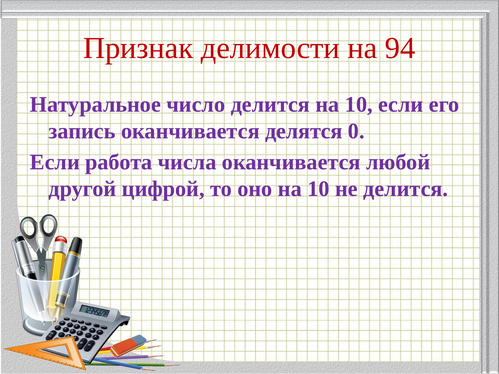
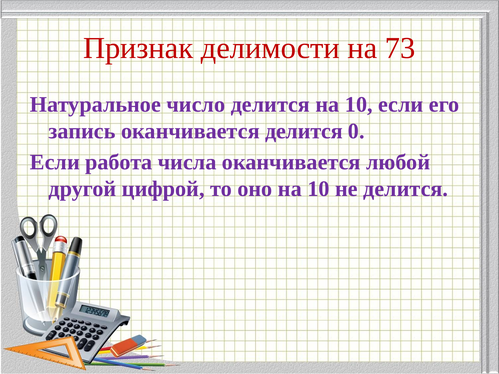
94: 94 -> 73
оканчивается делятся: делятся -> делится
